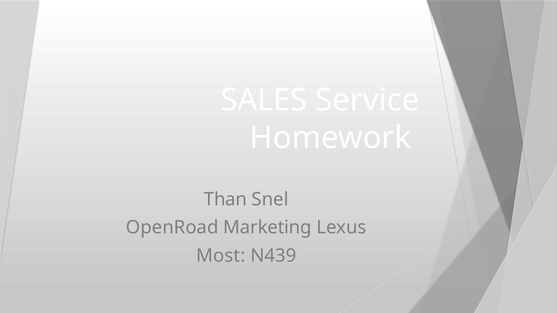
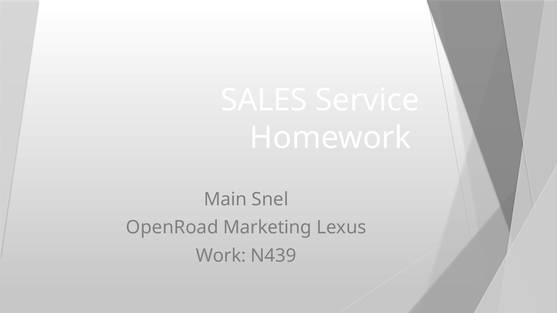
Than: Than -> Main
Most: Most -> Work
